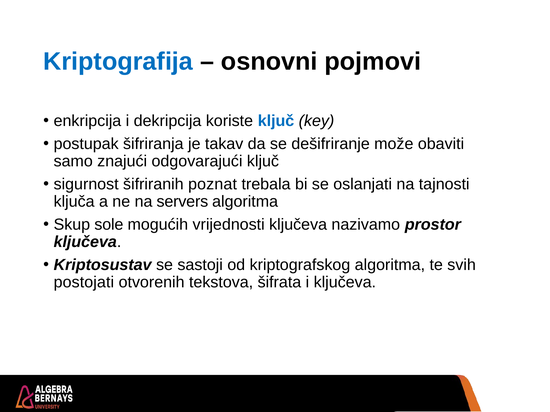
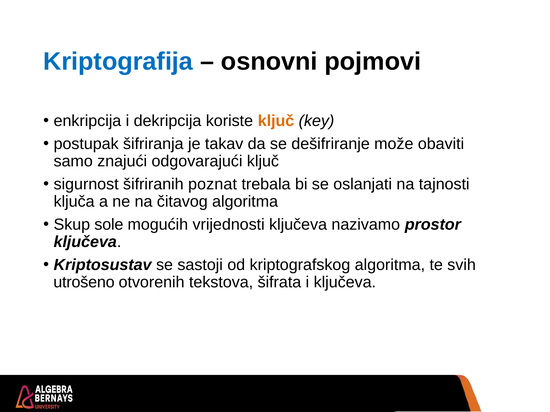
ključ at (276, 121) colour: blue -> orange
servers: servers -> čitavog
postojati: postojati -> utrošeno
